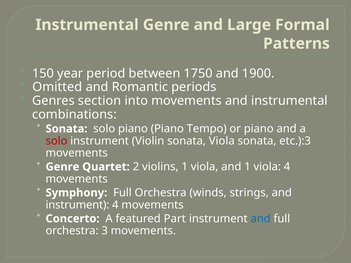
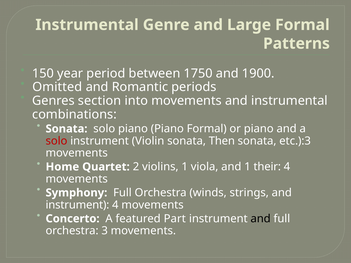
Piano Tempo: Tempo -> Formal
sonata Viola: Viola -> Then
Genre at (62, 167): Genre -> Home
and 1 viola: viola -> their
and at (261, 219) colour: blue -> black
